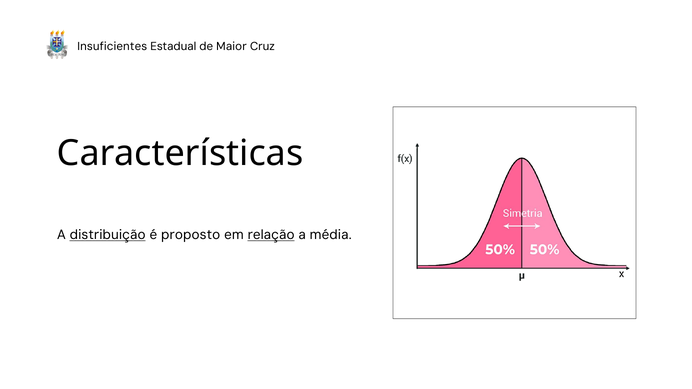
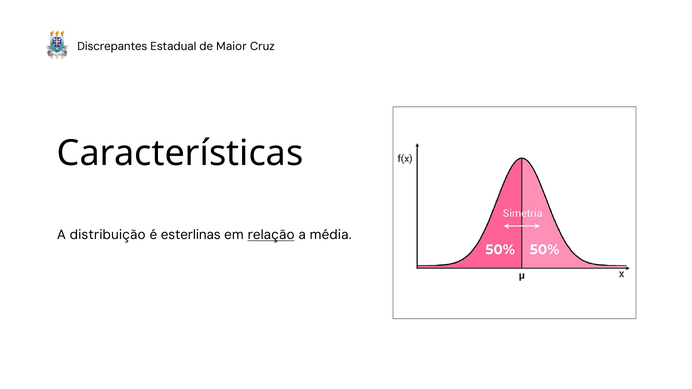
Insuficientes: Insuficientes -> Discrepantes
distribuição underline: present -> none
proposto: proposto -> esterlinas
